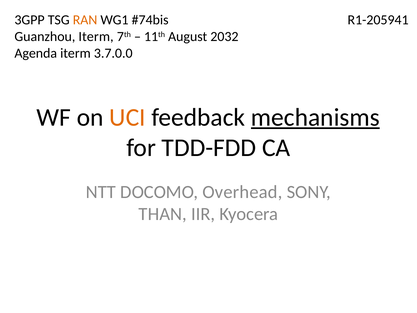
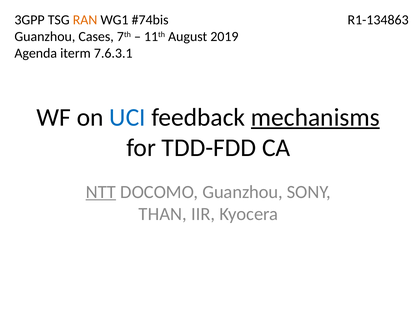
R1-205941: R1-205941 -> R1-134863
Guanzhou Iterm: Iterm -> Cases
2032: 2032 -> 2019
3.7.0.0: 3.7.0.0 -> 7.6.3.1
UCI colour: orange -> blue
NTT underline: none -> present
DOCOMO Overhead: Overhead -> Guanzhou
